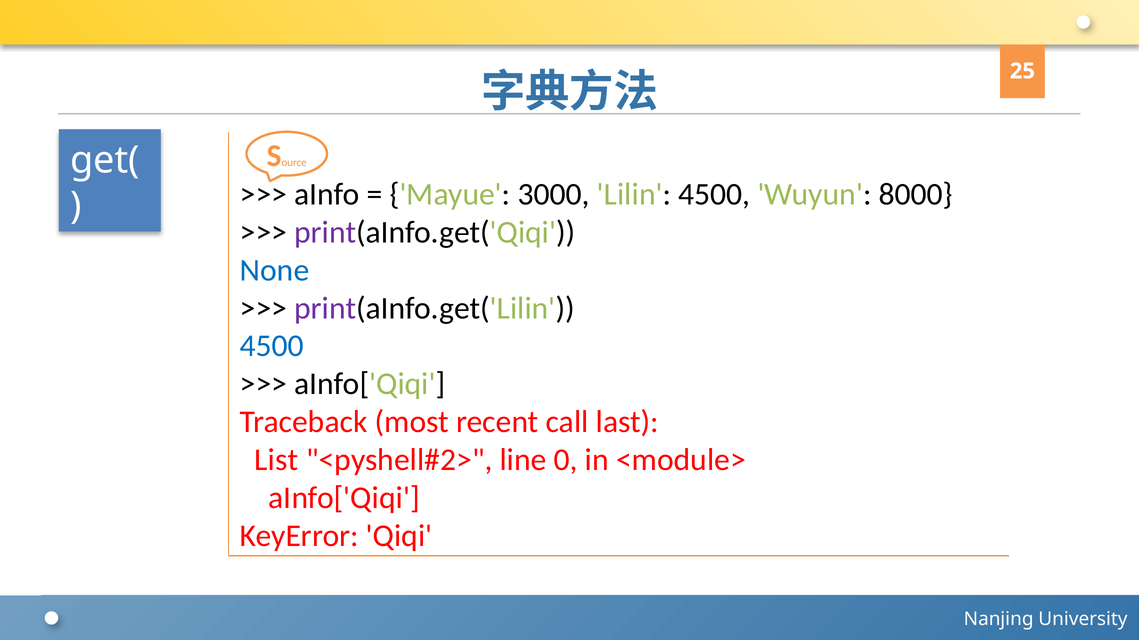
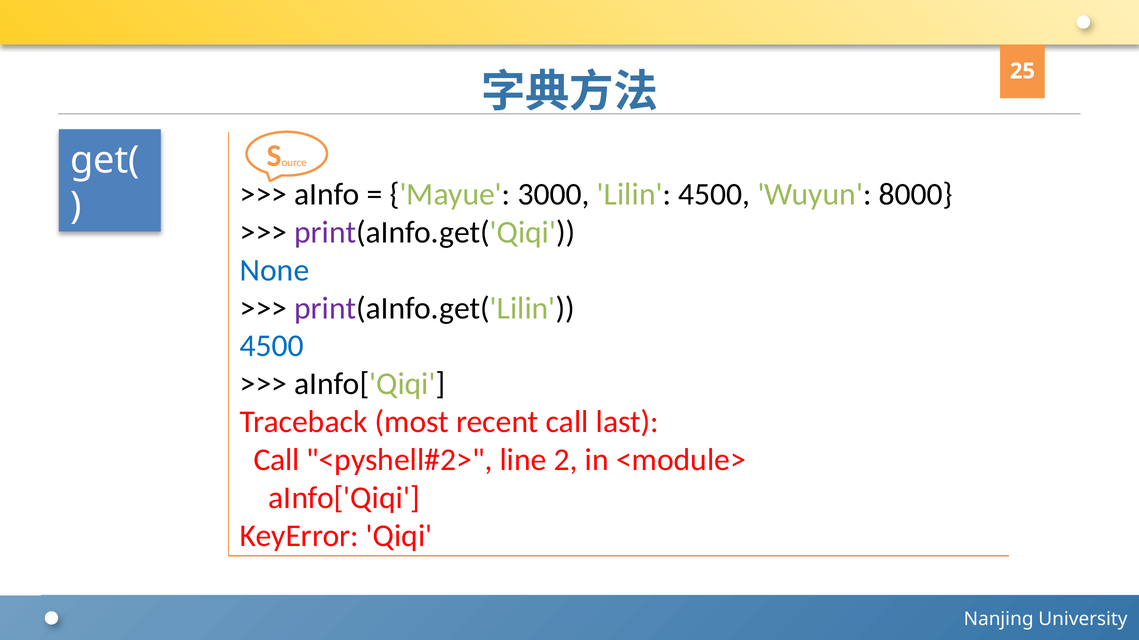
List at (276, 460): List -> Call
0: 0 -> 2
